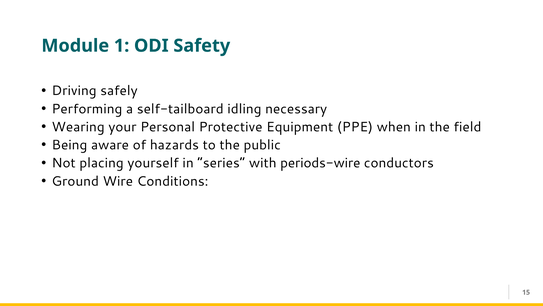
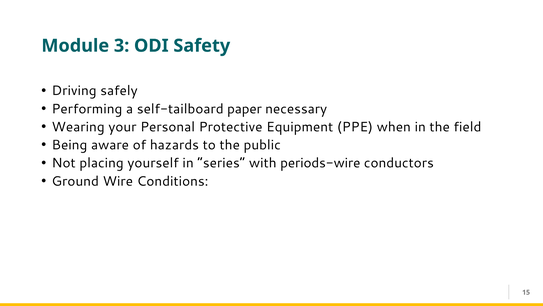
1: 1 -> 3
idling: idling -> paper
